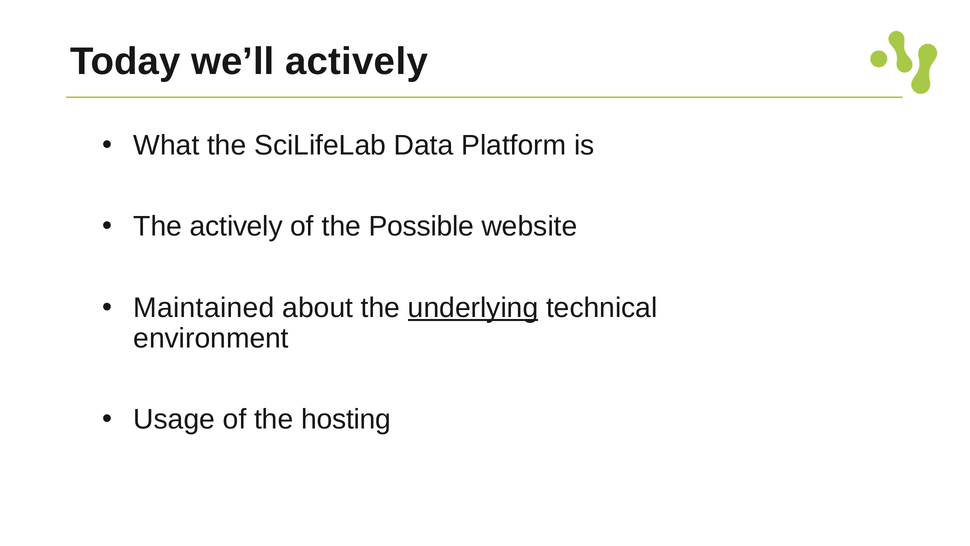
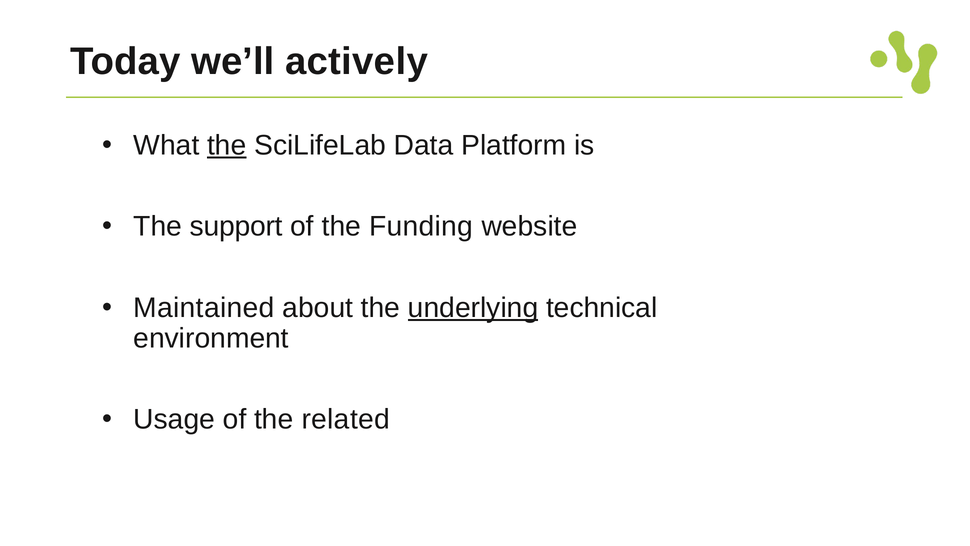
the at (227, 145) underline: none -> present
The actively: actively -> support
Possible: Possible -> Funding
hosting: hosting -> related
